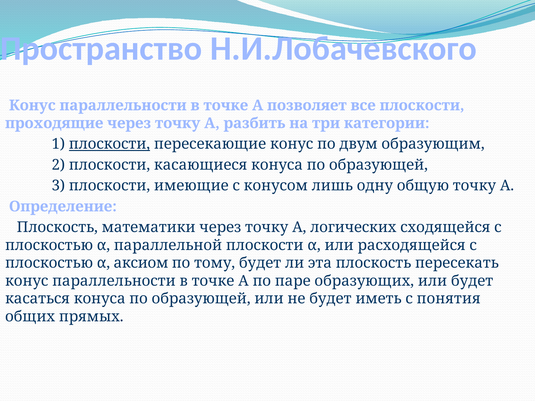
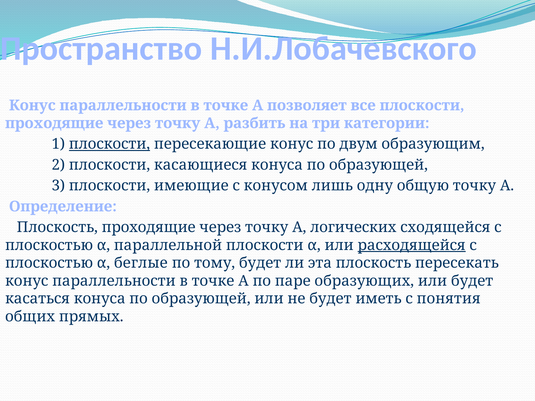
Плоскость математики: математики -> проходящие
расходящейся underline: none -> present
аксиом: аксиом -> беглые
